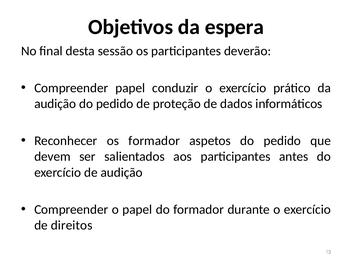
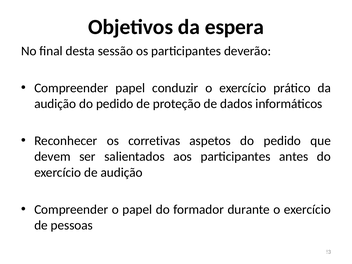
os formador: formador -> corretivas
direitos: direitos -> pessoas
